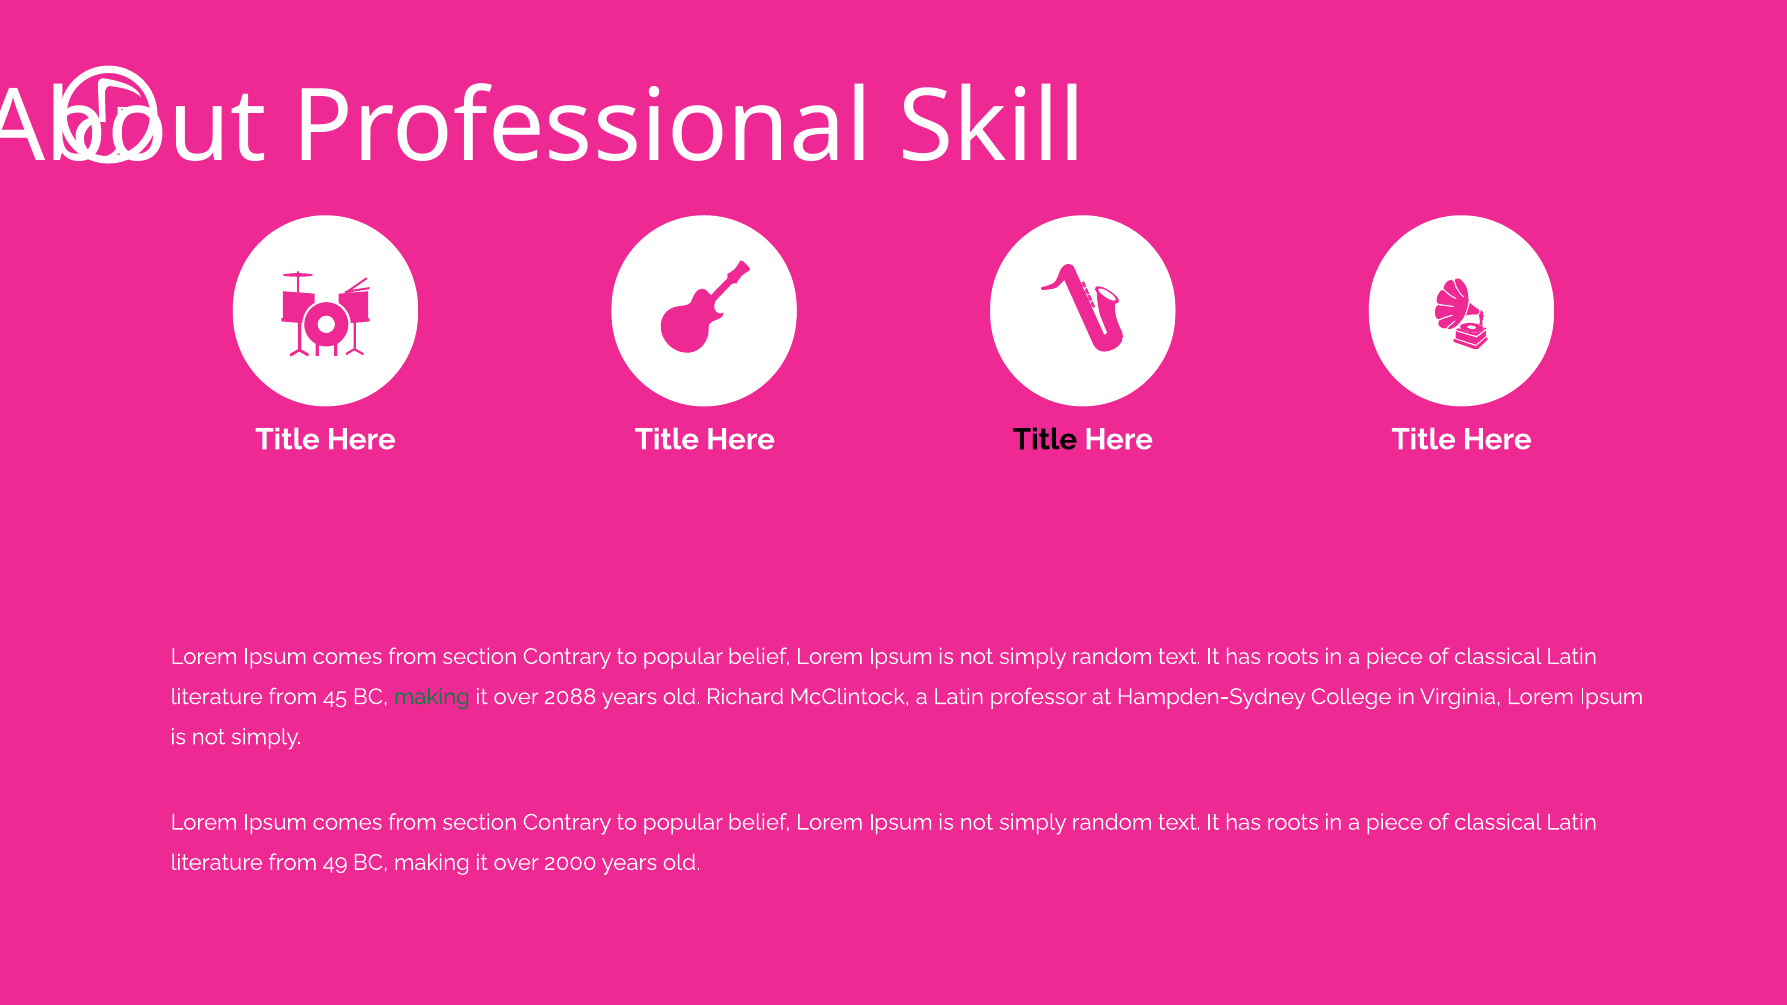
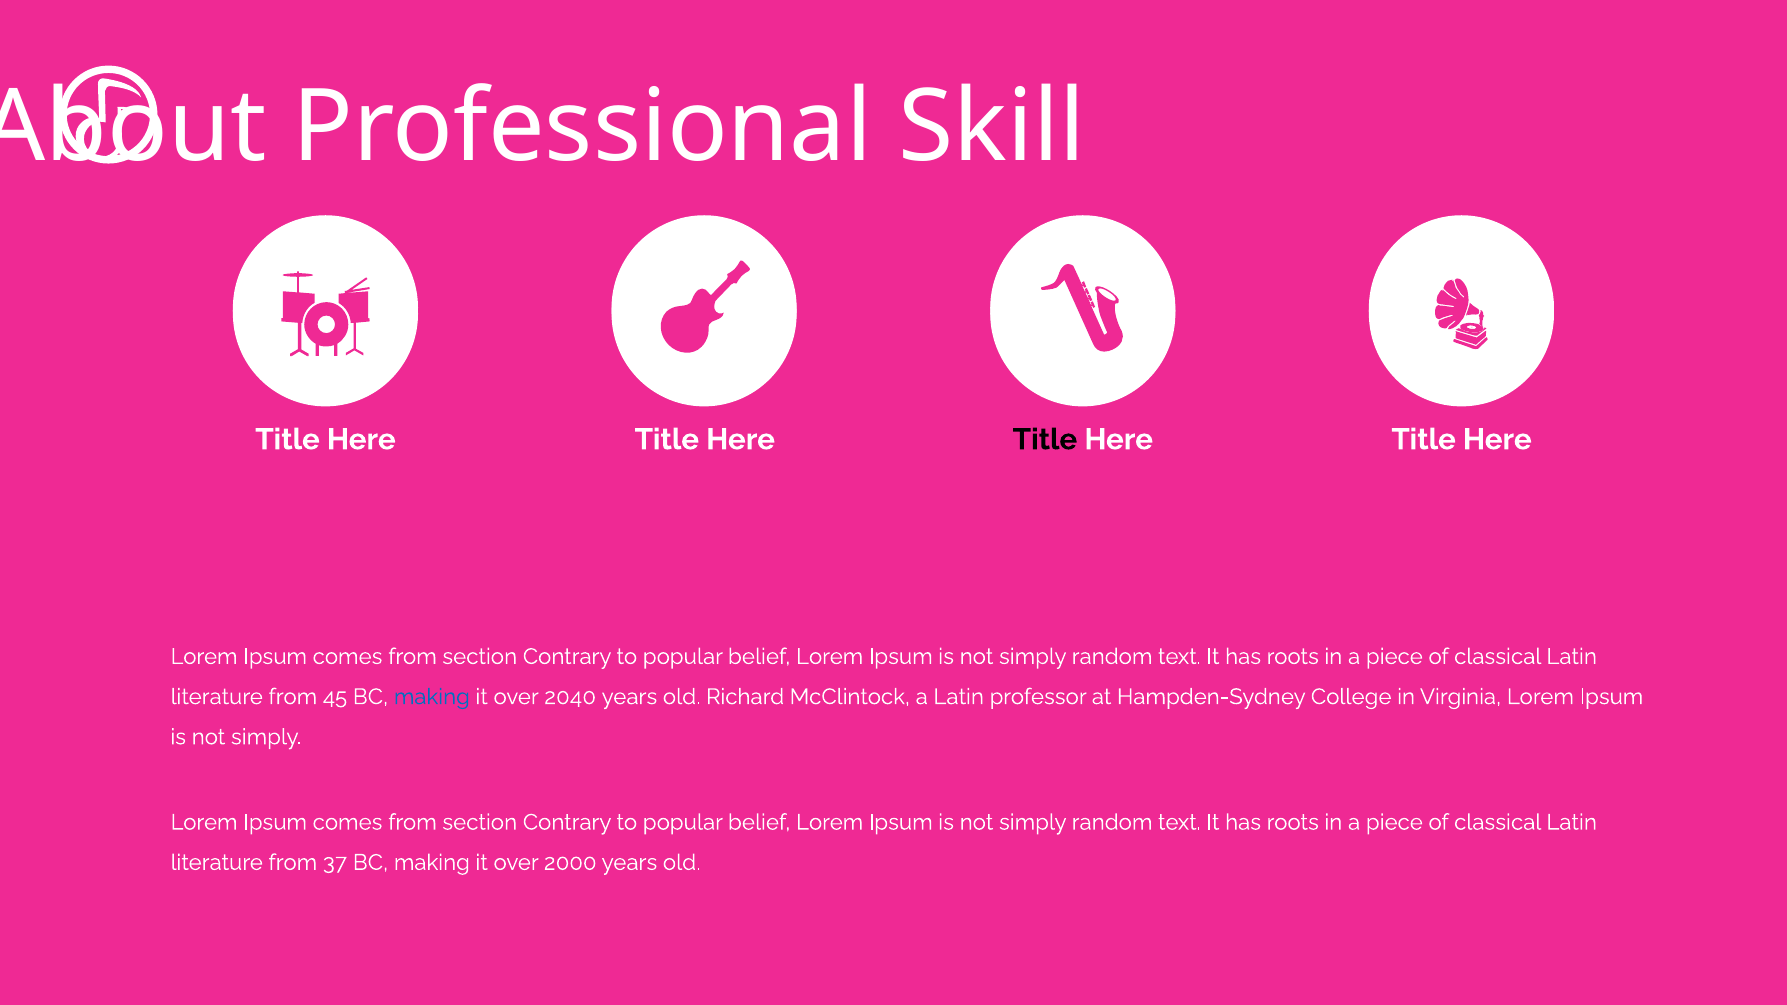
making at (432, 697) colour: green -> blue
2088: 2088 -> 2040
49: 49 -> 37
